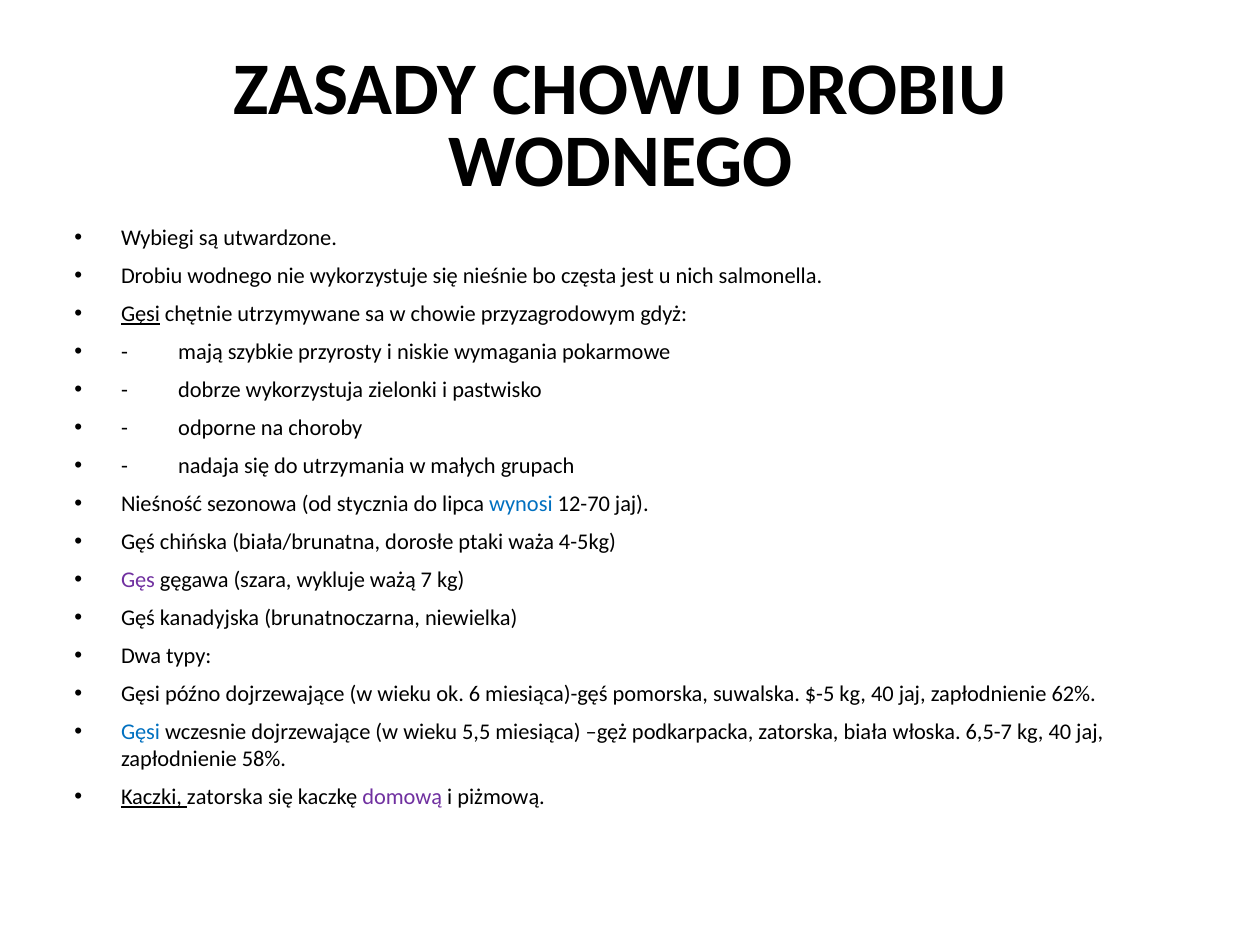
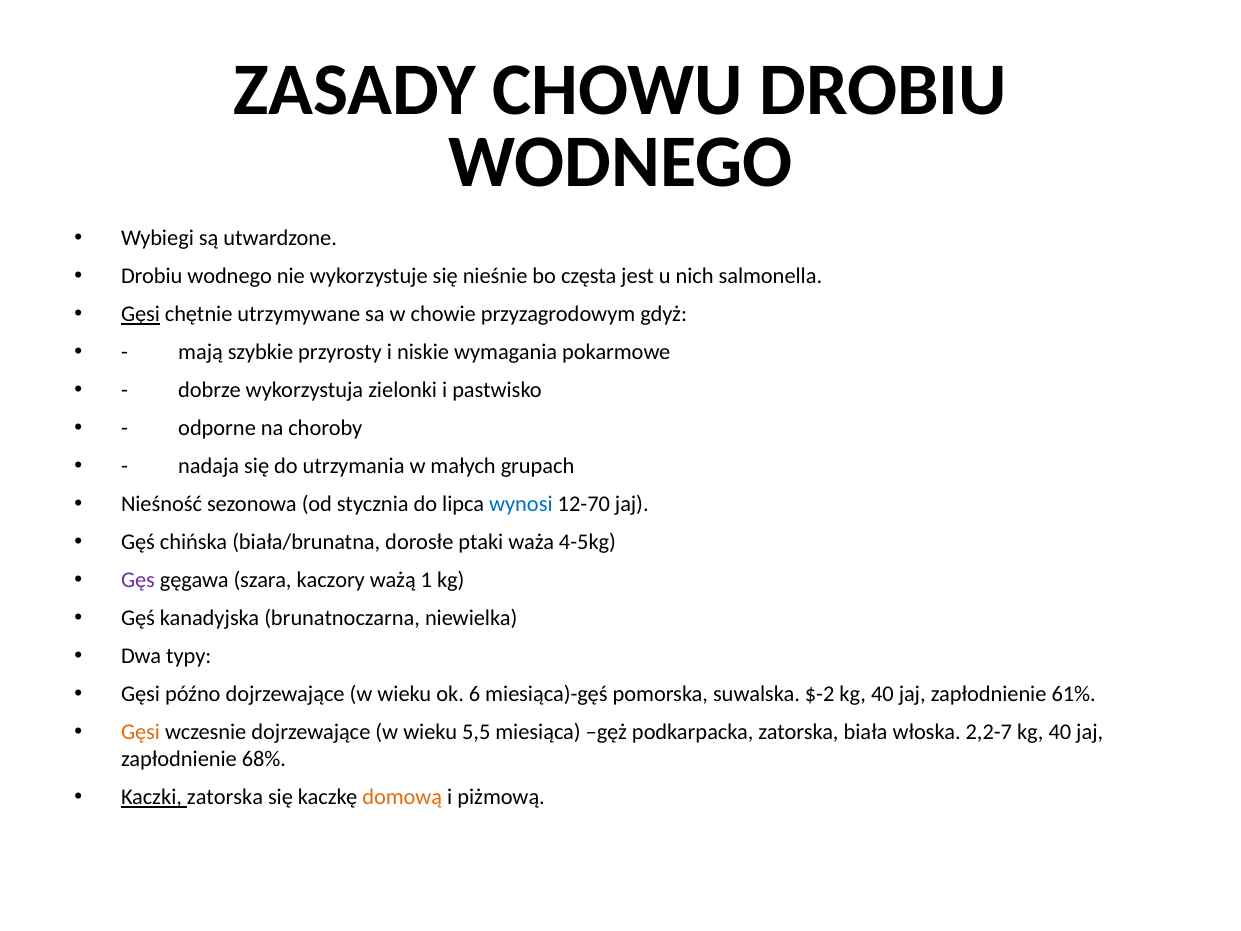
wykluje: wykluje -> kaczory
7: 7 -> 1
$-5: $-5 -> $-2
62%: 62% -> 61%
Gęsi at (141, 732) colour: blue -> orange
6,5-7: 6,5-7 -> 2,2-7
58%: 58% -> 68%
domową colour: purple -> orange
